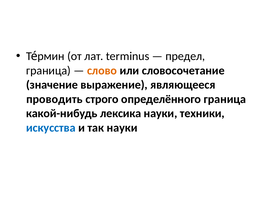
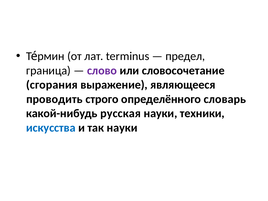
слово colour: orange -> purple
значение: значение -> сгорания
определённого граница: граница -> словарь
лексика: лексика -> русская
